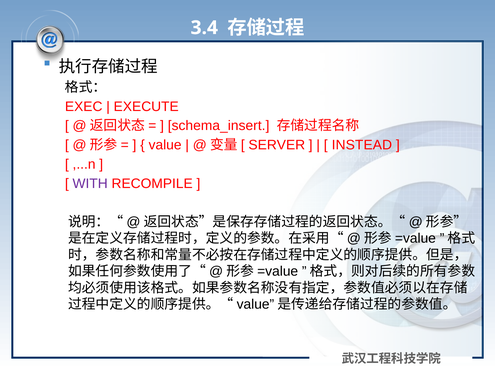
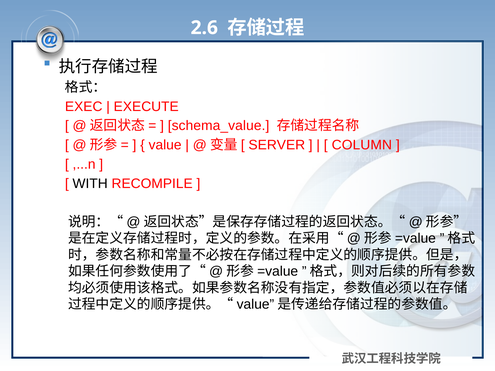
3.4: 3.4 -> 2.6
schema_insert: schema_insert -> schema_value
INSTEAD: INSTEAD -> COLUMN
WITH colour: purple -> black
